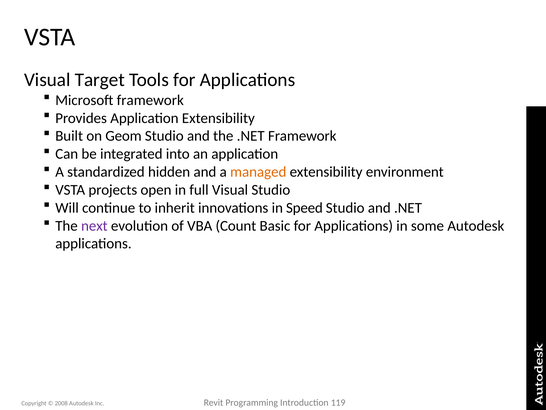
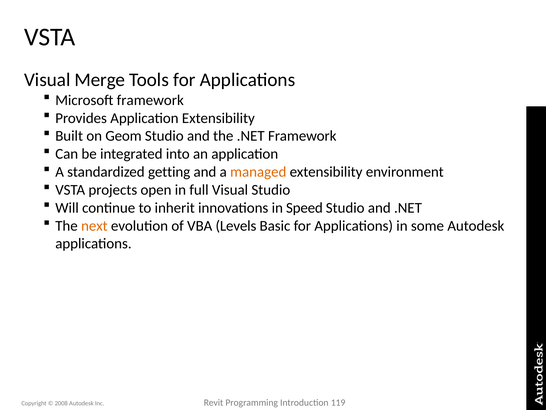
Target: Target -> Merge
hidden: hidden -> getting
next colour: purple -> orange
Count: Count -> Levels
